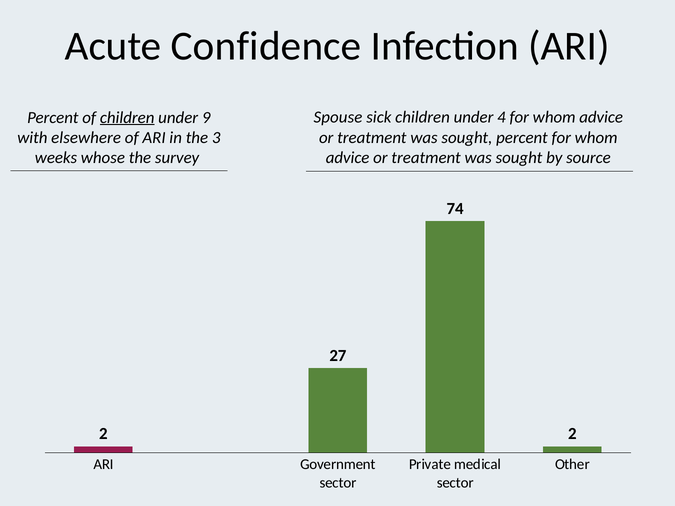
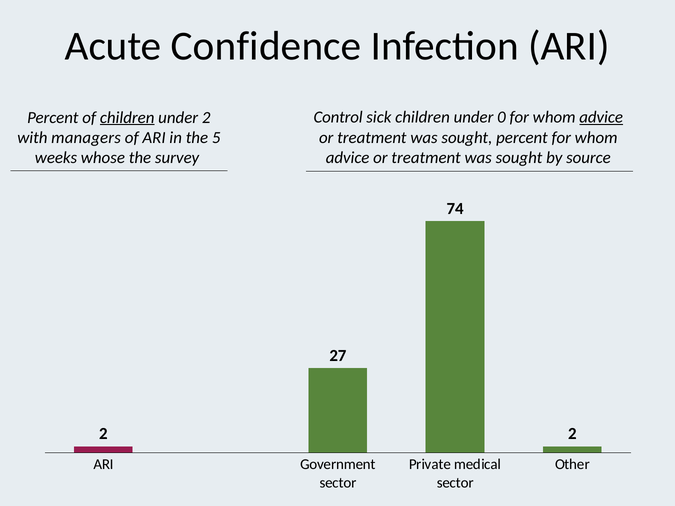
Spouse: Spouse -> Control
4: 4 -> 0
advice at (601, 117) underline: none -> present
under 9: 9 -> 2
elsewhere: elsewhere -> managers
3: 3 -> 5
